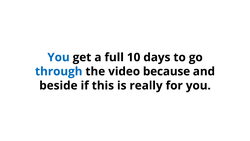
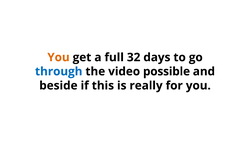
You at (59, 57) colour: blue -> orange
10: 10 -> 32
because: because -> possible
